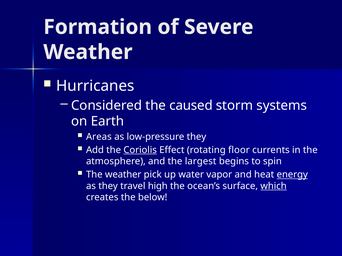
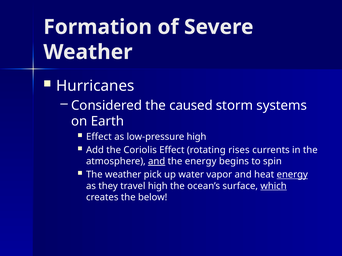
Areas at (99, 137): Areas -> Effect
low-pressure they: they -> high
Coriolis underline: present -> none
floor: floor -> rises
and at (157, 162) underline: none -> present
the largest: largest -> energy
